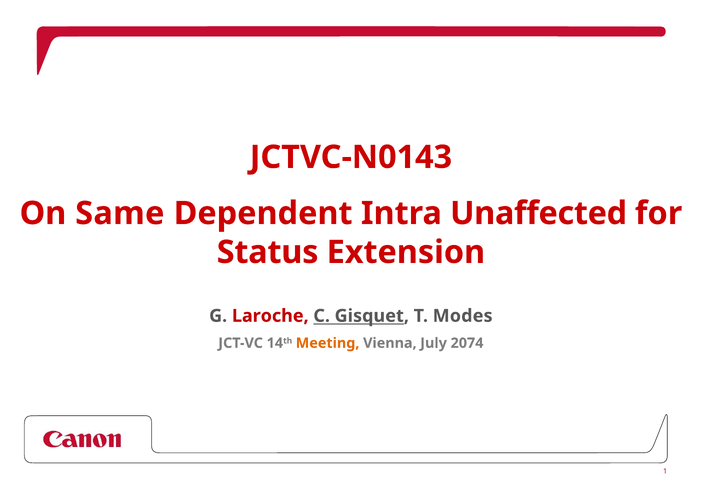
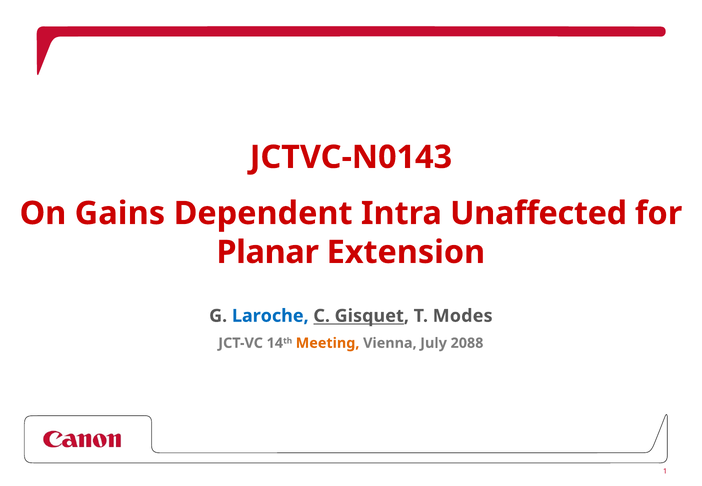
Same: Same -> Gains
Status: Status -> Planar
Laroche colour: red -> blue
2074: 2074 -> 2088
